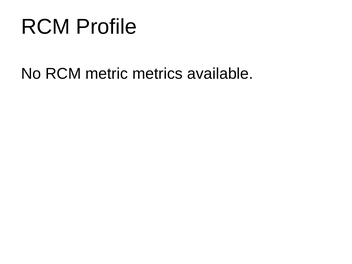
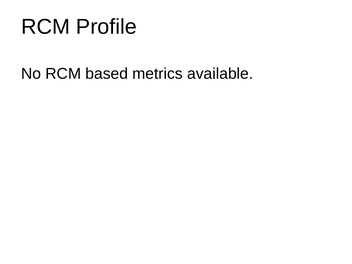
metric: metric -> based
